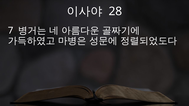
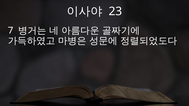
28: 28 -> 23
